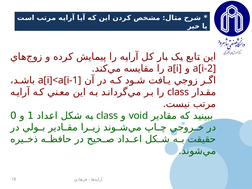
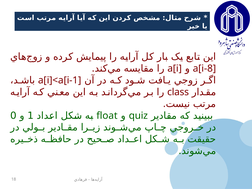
a[i-2: a[i-2 -> a[i-8
class at (107, 116): class -> float
void: void -> quiz
